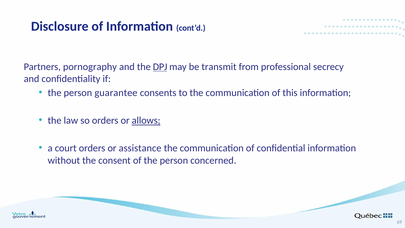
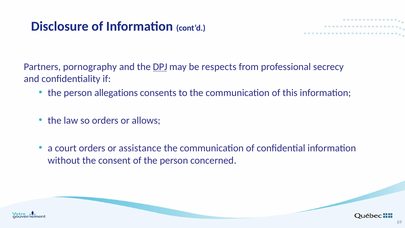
transmit: transmit -> respects
guarantee: guarantee -> allegations
allows underline: present -> none
